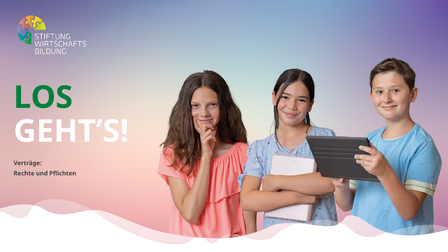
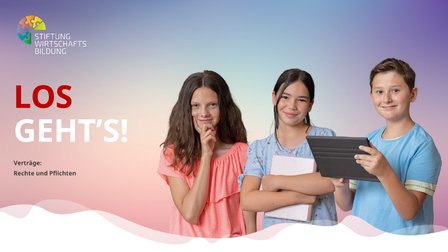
LOS colour: green -> red
